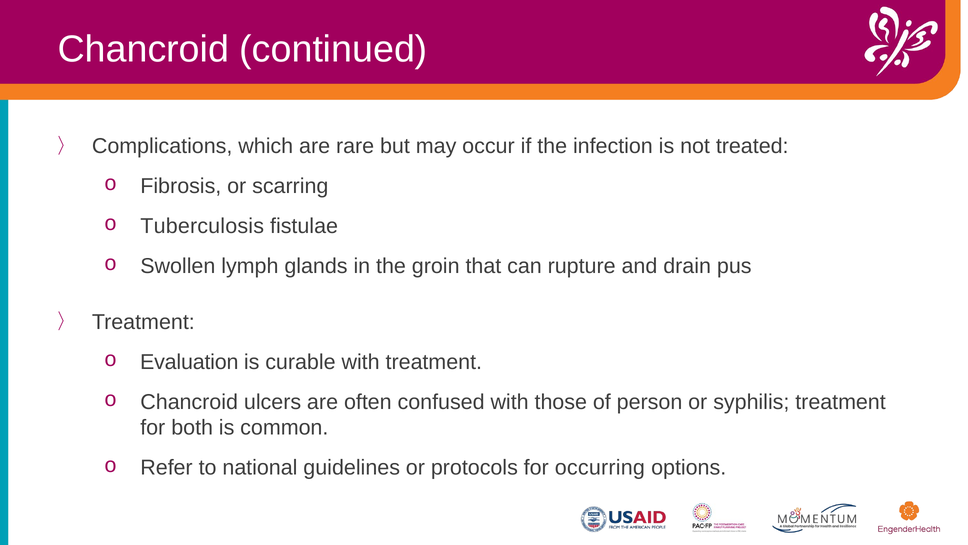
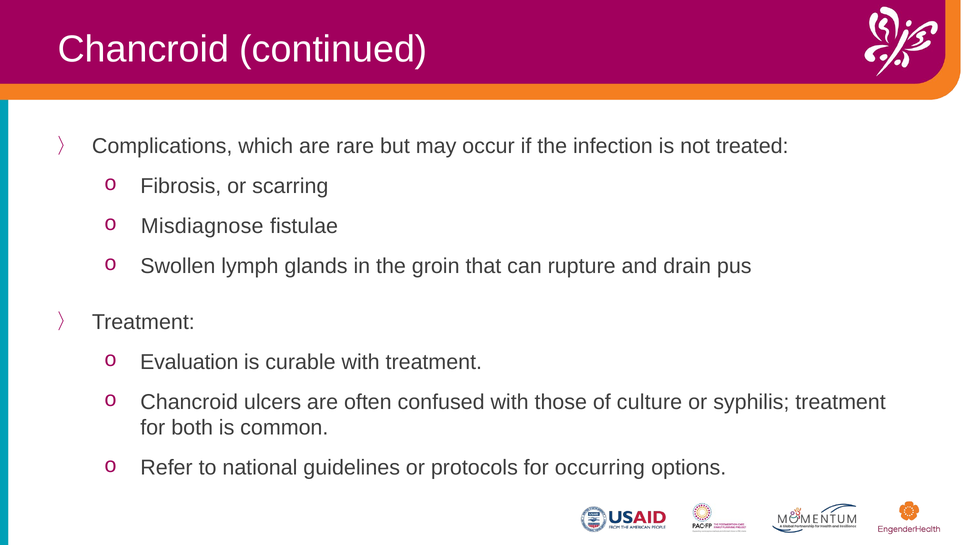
Tuberculosis: Tuberculosis -> Misdiagnose
person: person -> culture
